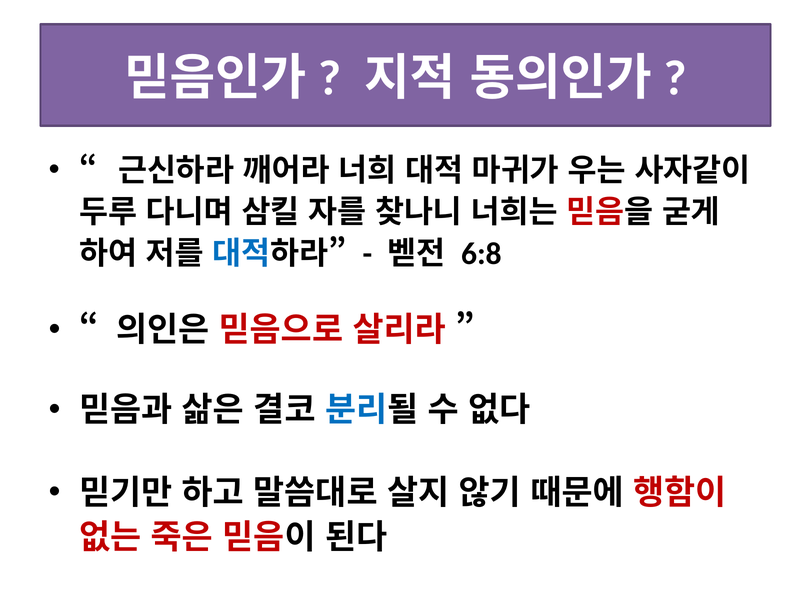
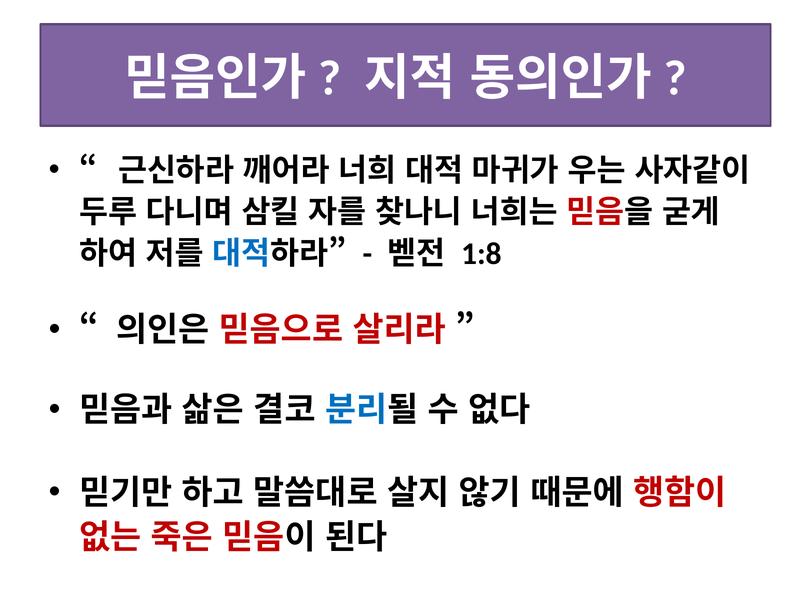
6:8: 6:8 -> 1:8
